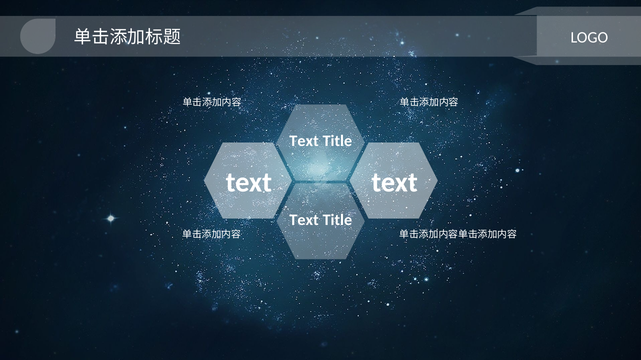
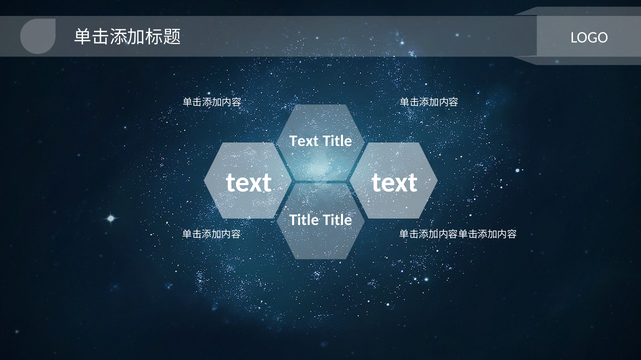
Text at (304, 220): Text -> Title
